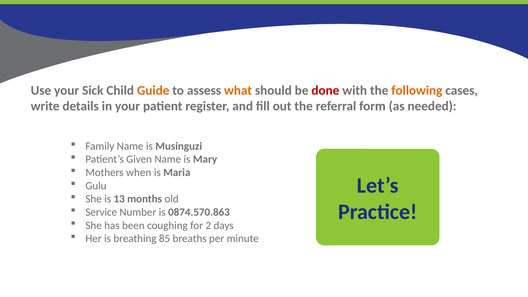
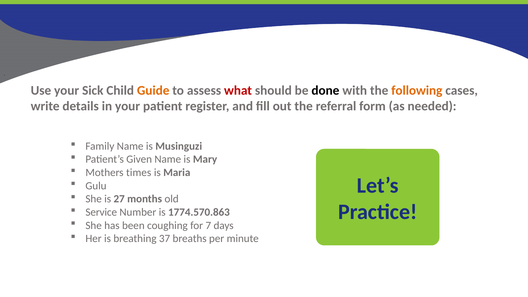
what colour: orange -> red
done colour: red -> black
when: when -> times
13: 13 -> 27
0874.570.863: 0874.570.863 -> 1774.570.863
2: 2 -> 7
85: 85 -> 37
